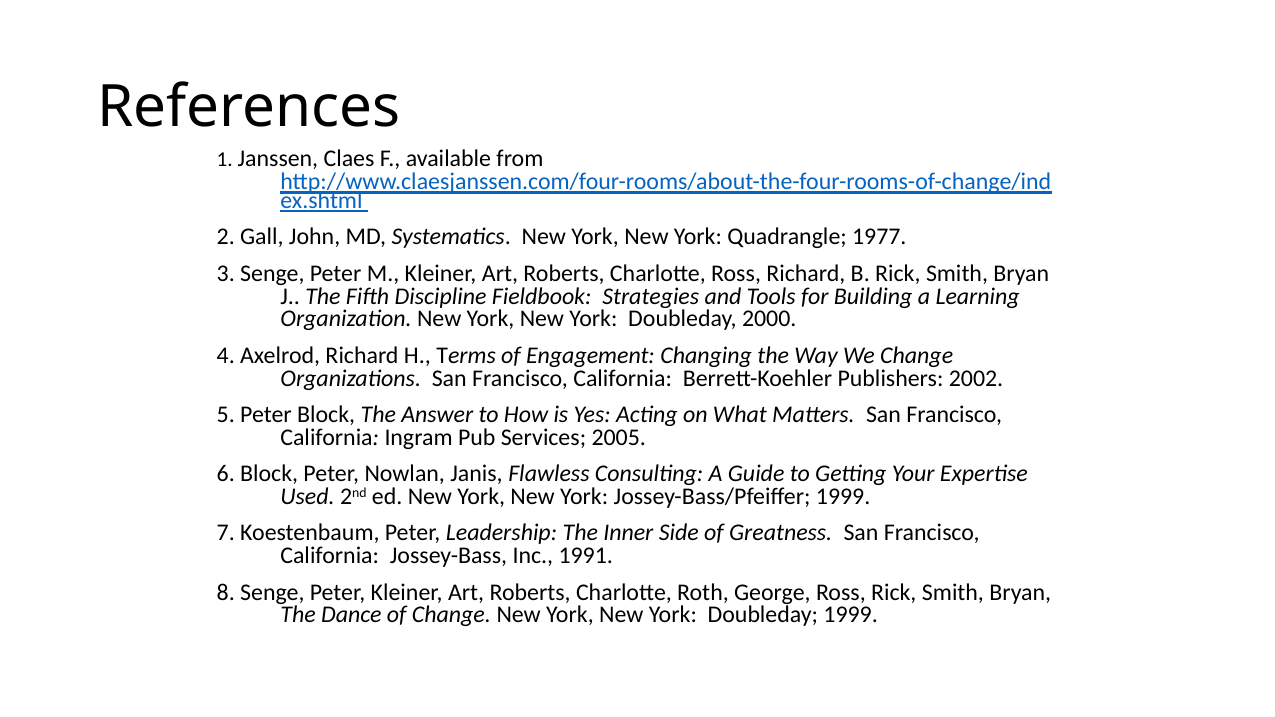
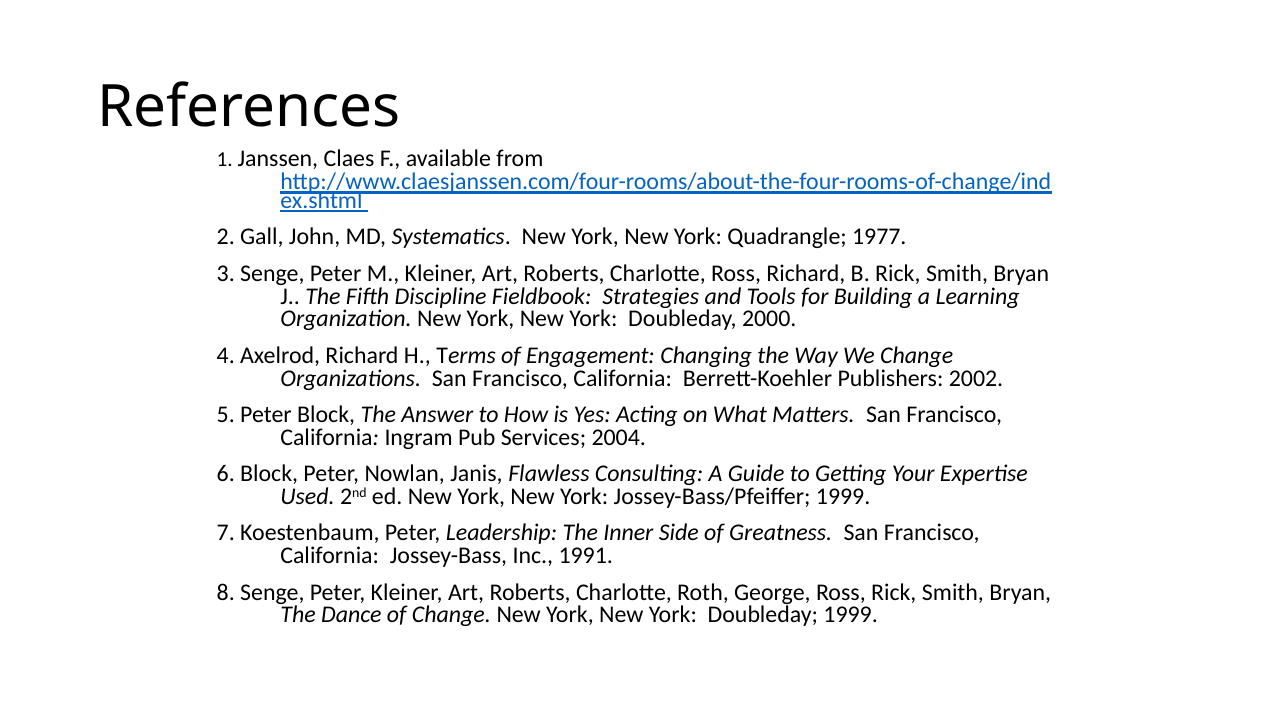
2005: 2005 -> 2004
